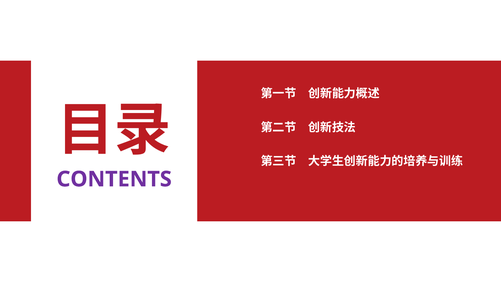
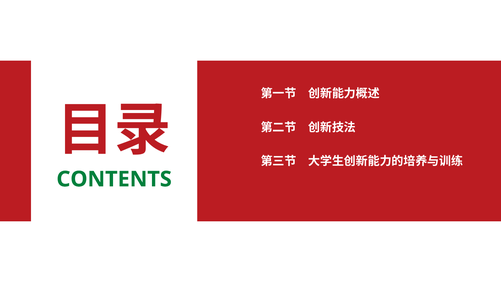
CONTENTS colour: purple -> green
